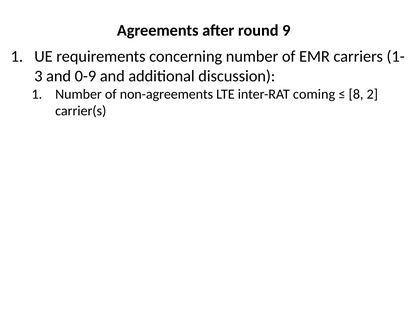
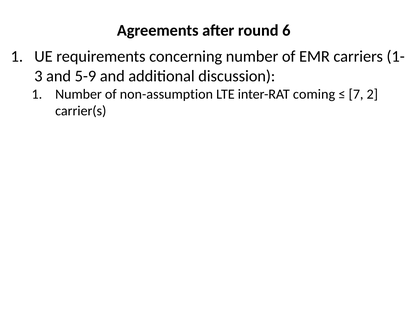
9: 9 -> 6
0-9: 0-9 -> 5-9
non-agreements: non-agreements -> non-assumption
8: 8 -> 7
